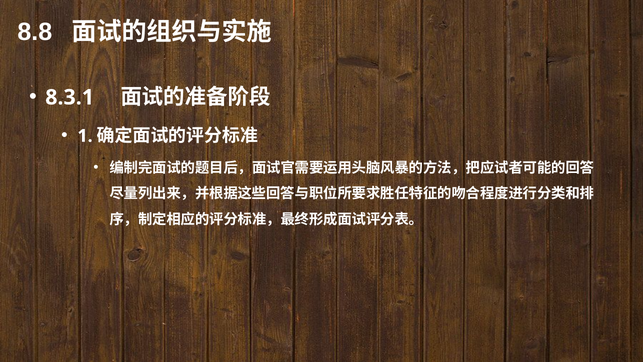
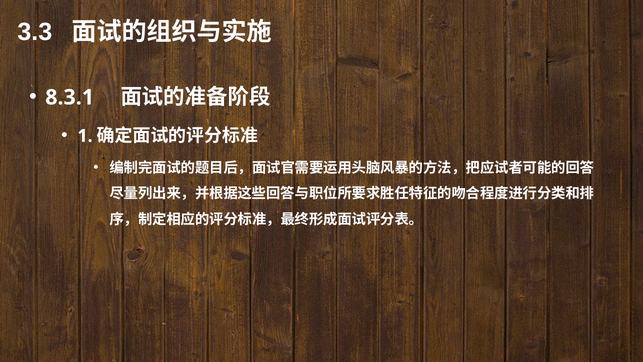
8.8: 8.8 -> 3.3
